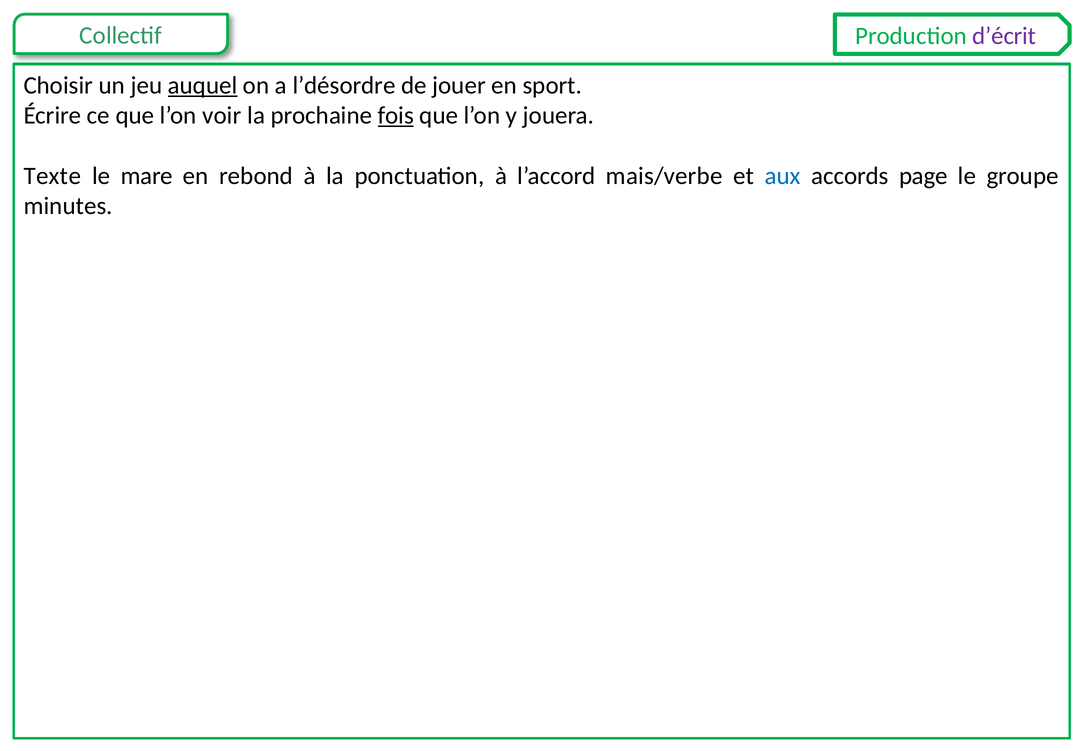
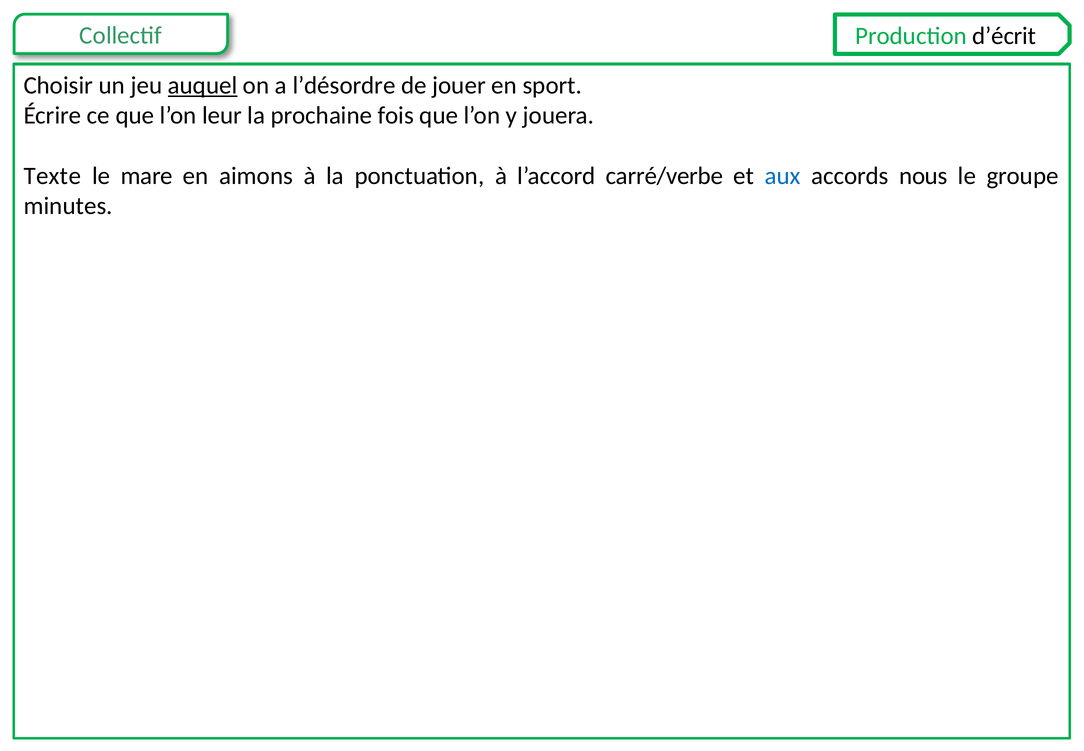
d’écrit colour: purple -> black
voir: voir -> leur
fois underline: present -> none
rebond: rebond -> aimons
mais/verbe: mais/verbe -> carré/verbe
page: page -> nous
